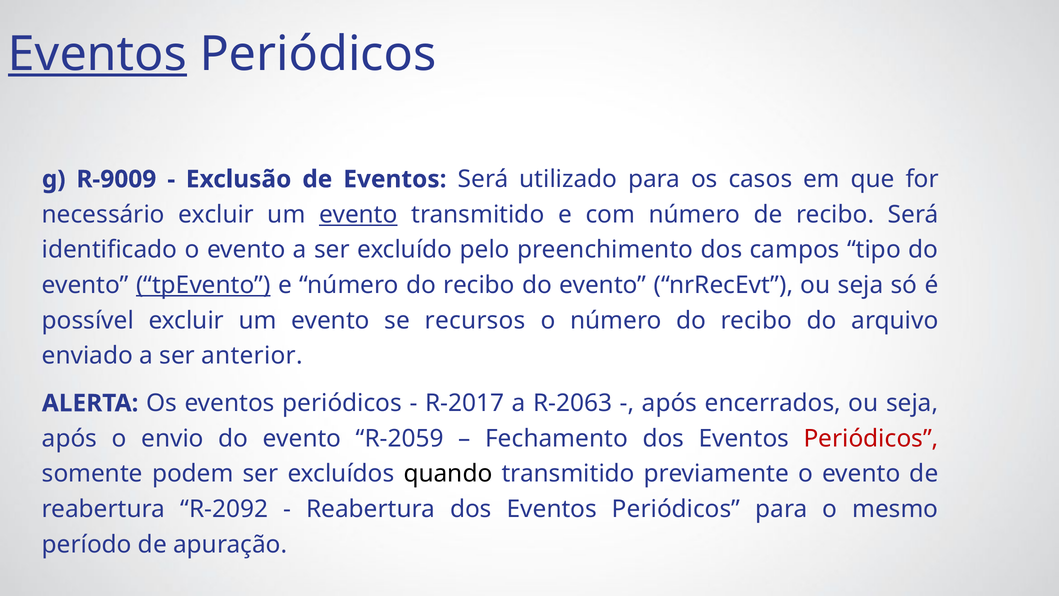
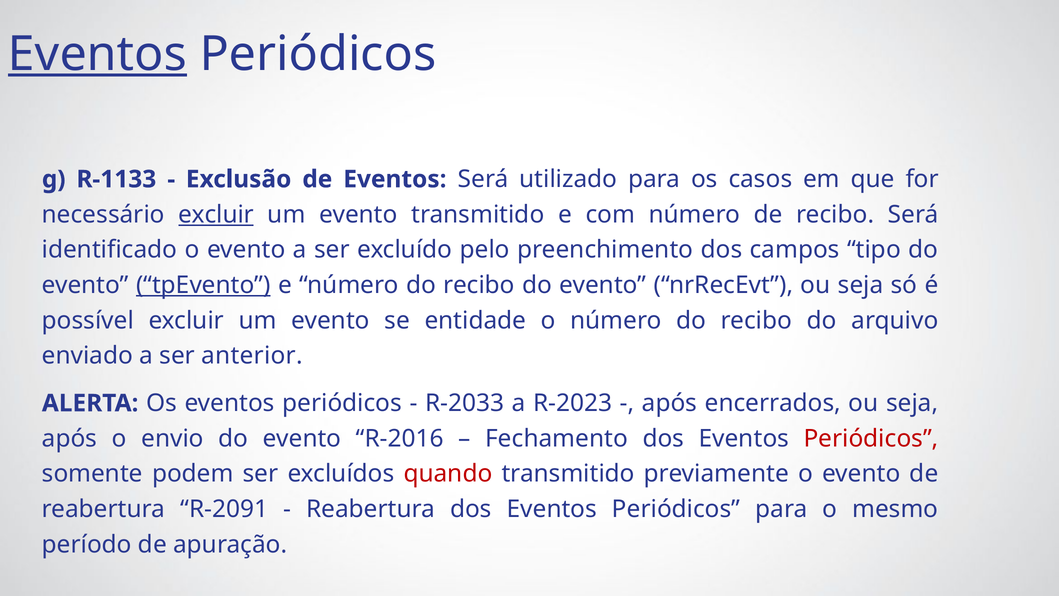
R-9009: R-9009 -> R-1133
excluir at (216, 214) underline: none -> present
evento at (358, 214) underline: present -> none
recursos: recursos -> entidade
R-2017: R-2017 -> R-2033
R-2063: R-2063 -> R-2023
R-2059: R-2059 -> R-2016
quando colour: black -> red
R-2092: R-2092 -> R-2091
